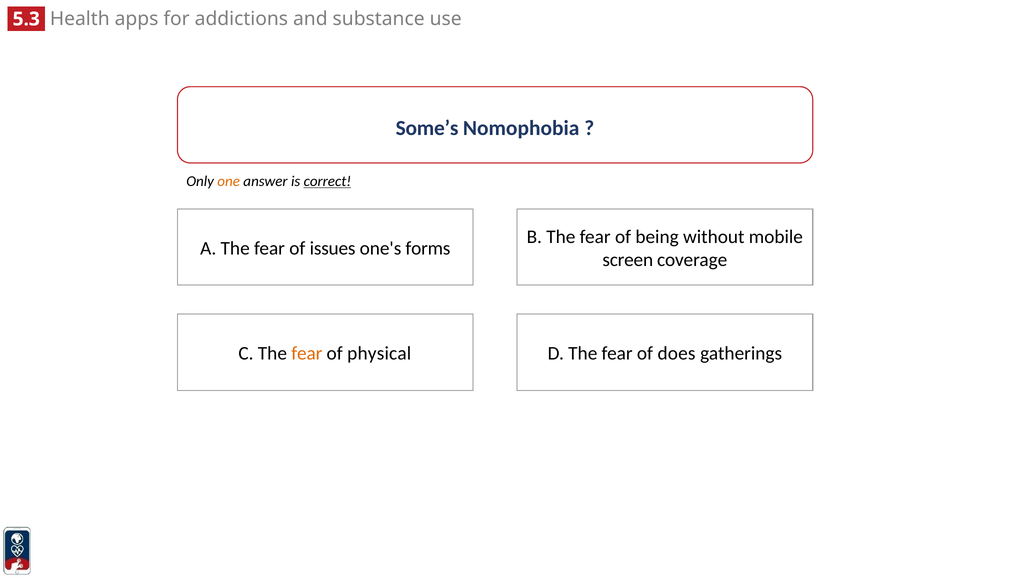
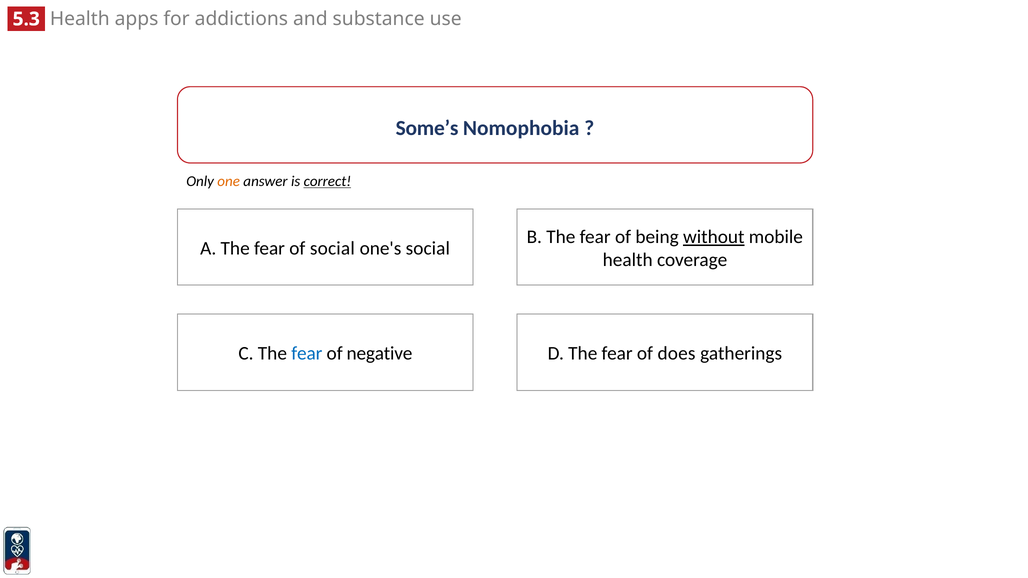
without underline: none -> present
of issues: issues -> social
one's forms: forms -> social
screen at (628, 260): screen -> health
fear at (307, 354) colour: orange -> blue
physical: physical -> negative
